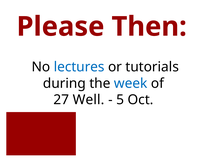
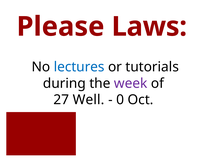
Then: Then -> Laws
week colour: blue -> purple
5: 5 -> 0
